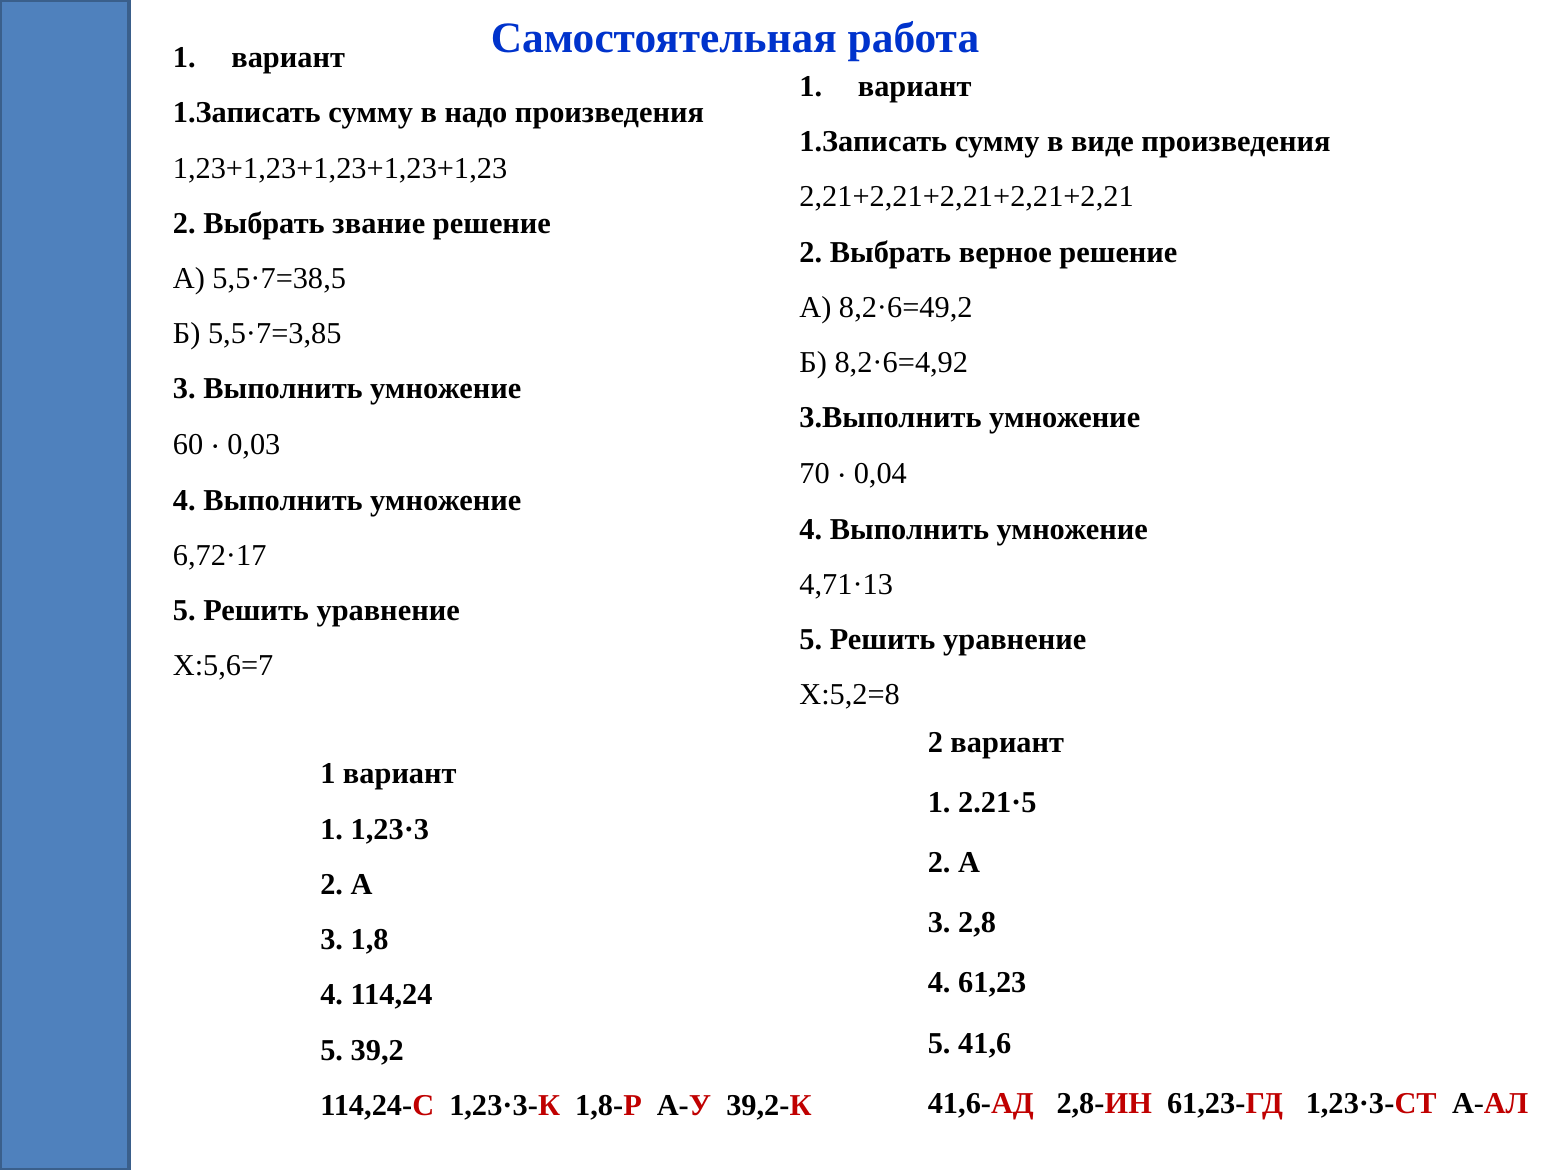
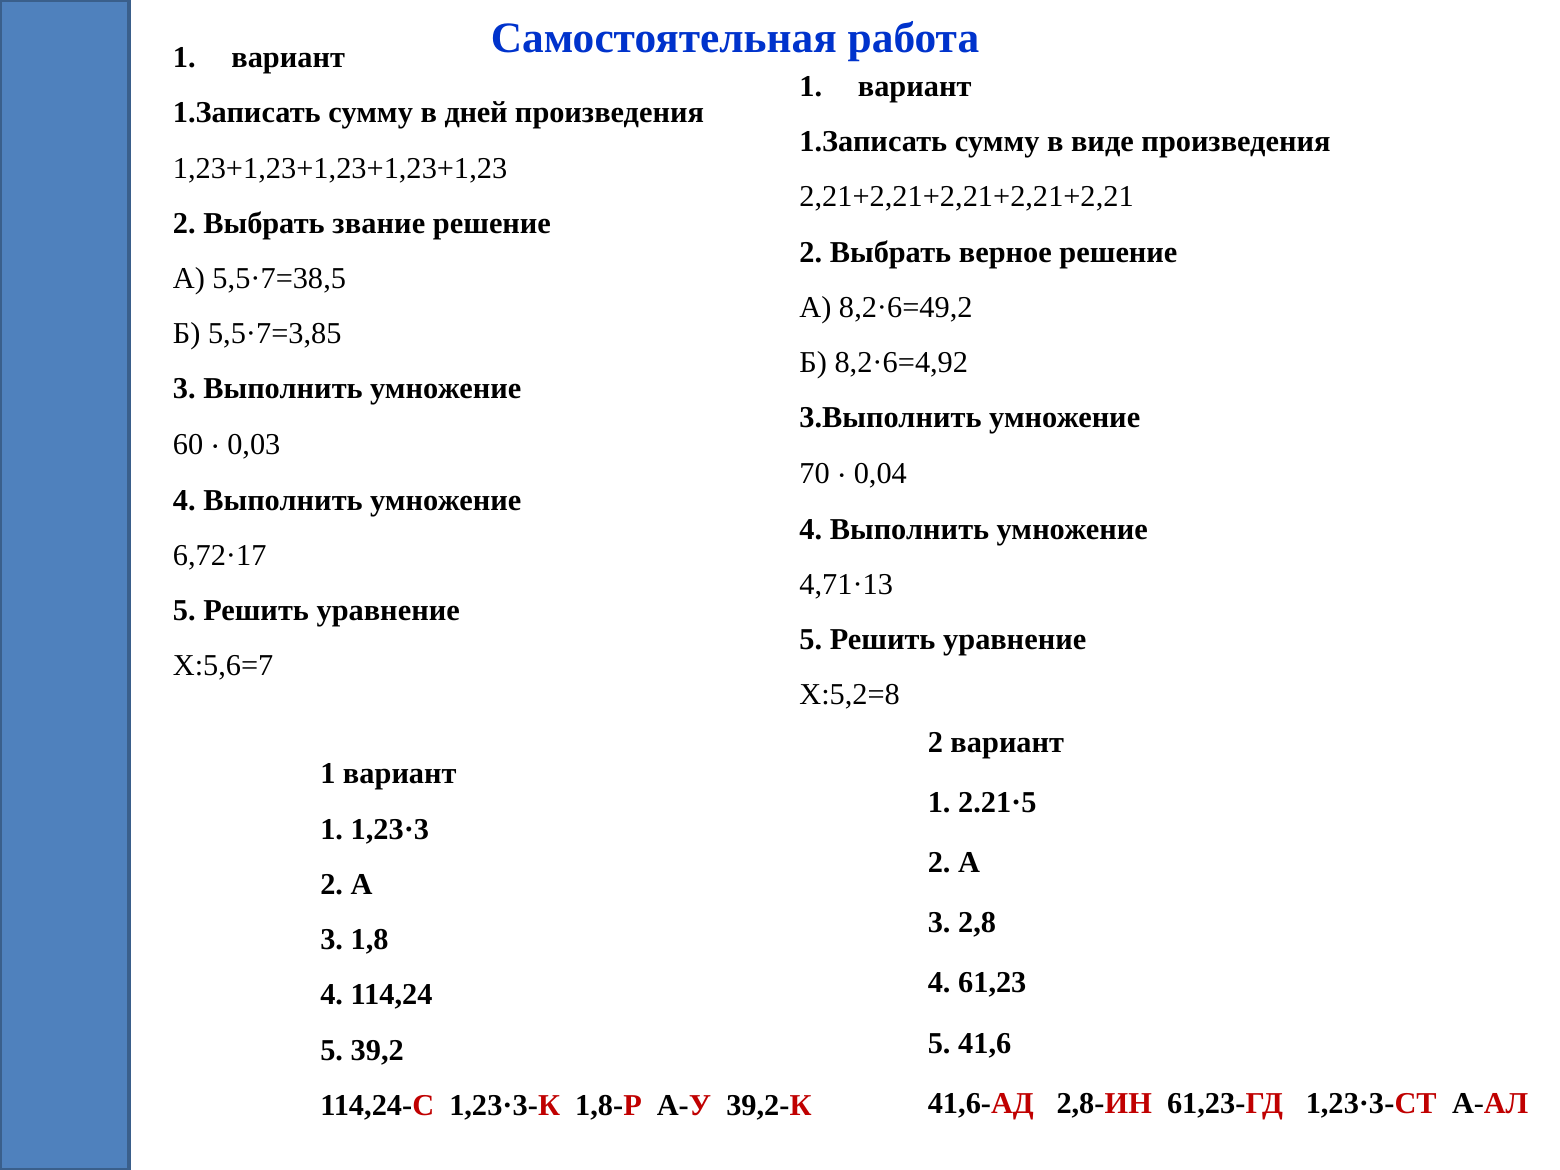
надо: надо -> дней
